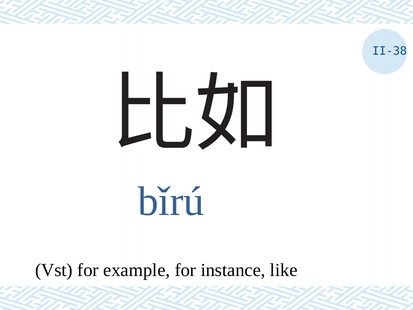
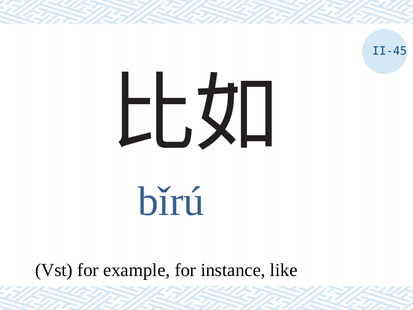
II-38: II-38 -> II-45
